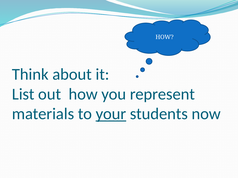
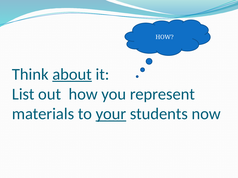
about underline: none -> present
